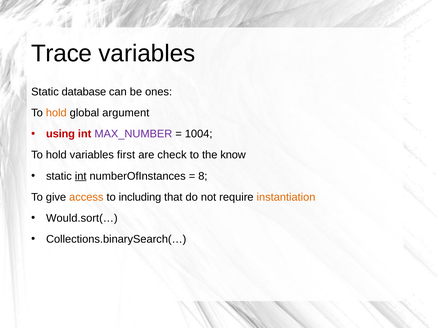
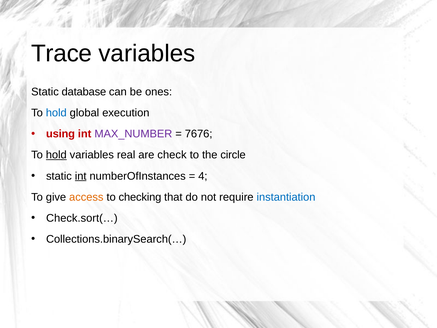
hold at (56, 113) colour: orange -> blue
argument: argument -> execution
1004: 1004 -> 7676
hold at (56, 155) underline: none -> present
first: first -> real
know: know -> circle
8: 8 -> 4
including: including -> checking
instantiation colour: orange -> blue
Would.sort(…: Would.sort(… -> Check.sort(…
